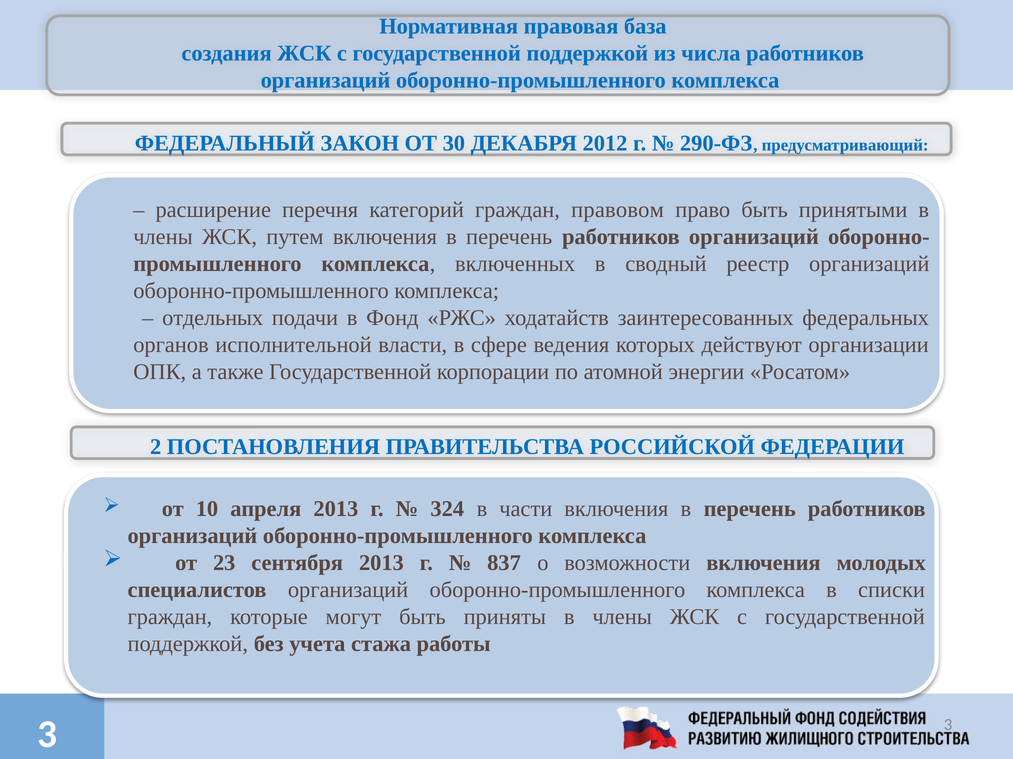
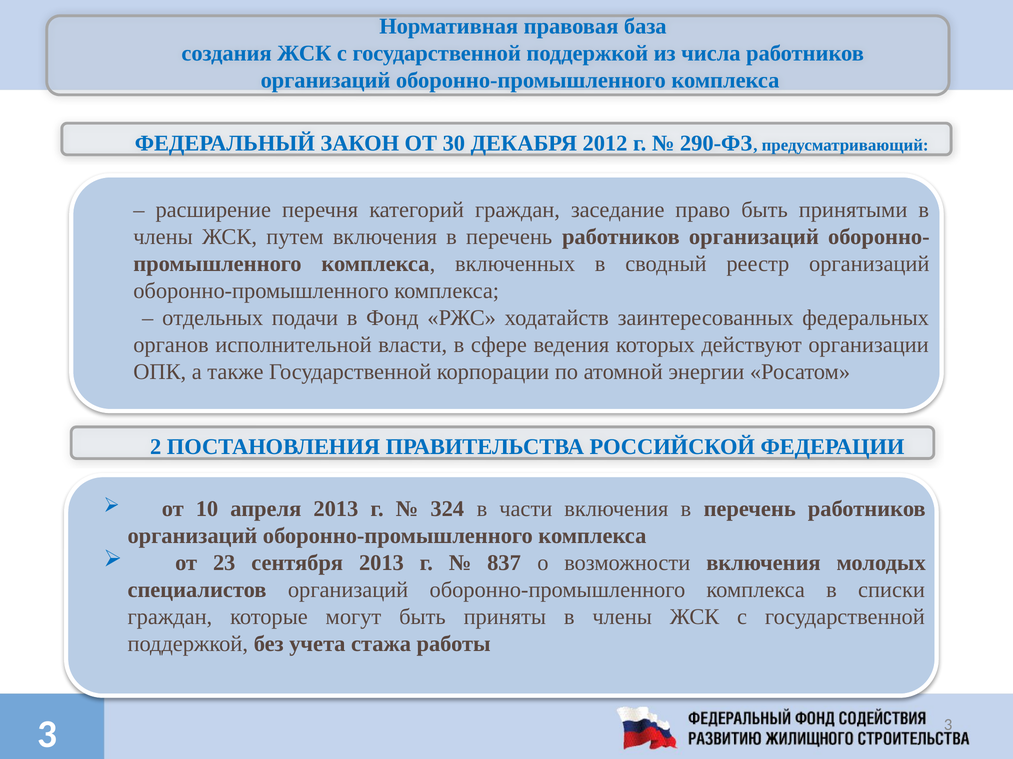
правовом: правовом -> заседание
